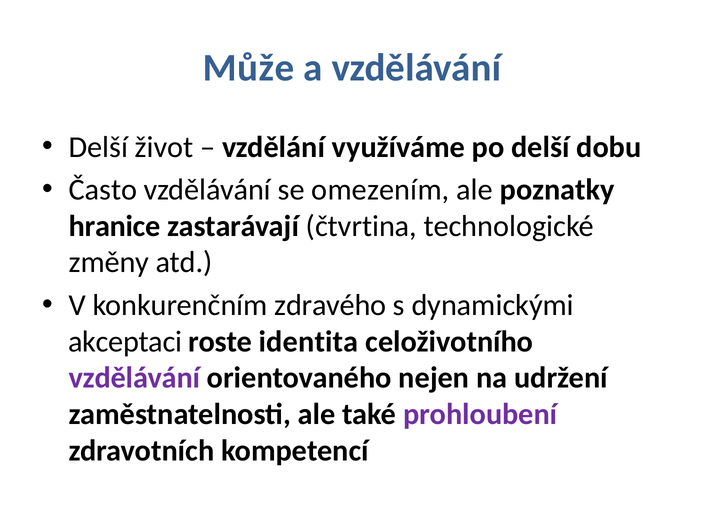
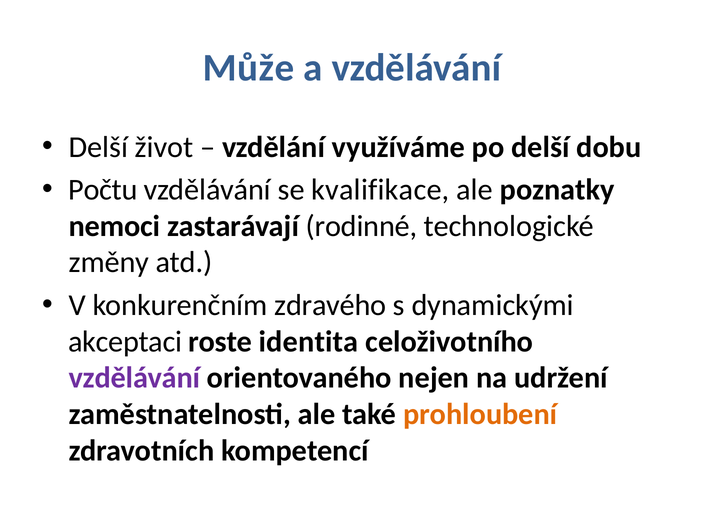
Často: Často -> Počtu
omezením: omezením -> kvalifikace
hranice: hranice -> nemoci
čtvrtina: čtvrtina -> rodinné
prohloubení colour: purple -> orange
